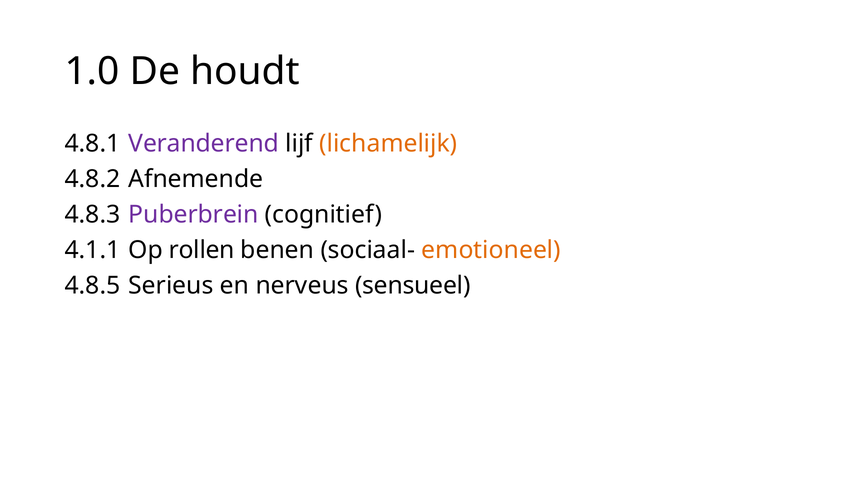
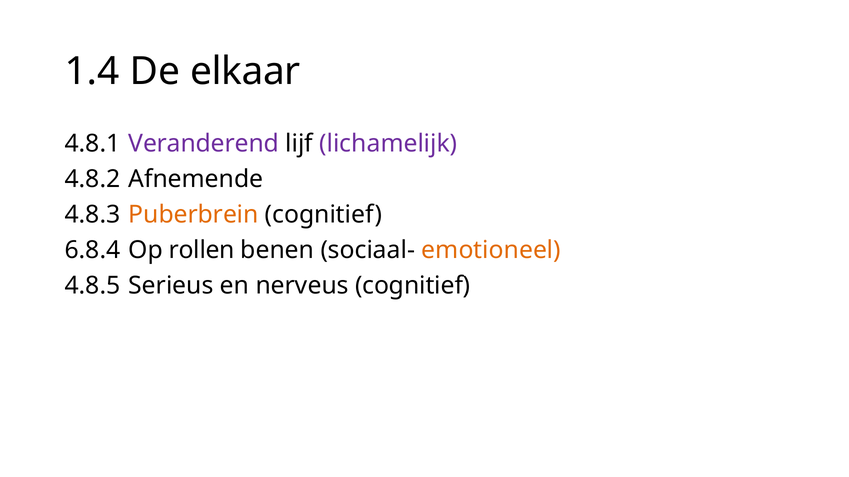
1.0: 1.0 -> 1.4
houdt: houdt -> elkaar
lichamelijk colour: orange -> purple
Puberbrein colour: purple -> orange
4.1.1: 4.1.1 -> 6.8.4
nerveus sensueel: sensueel -> cognitief
